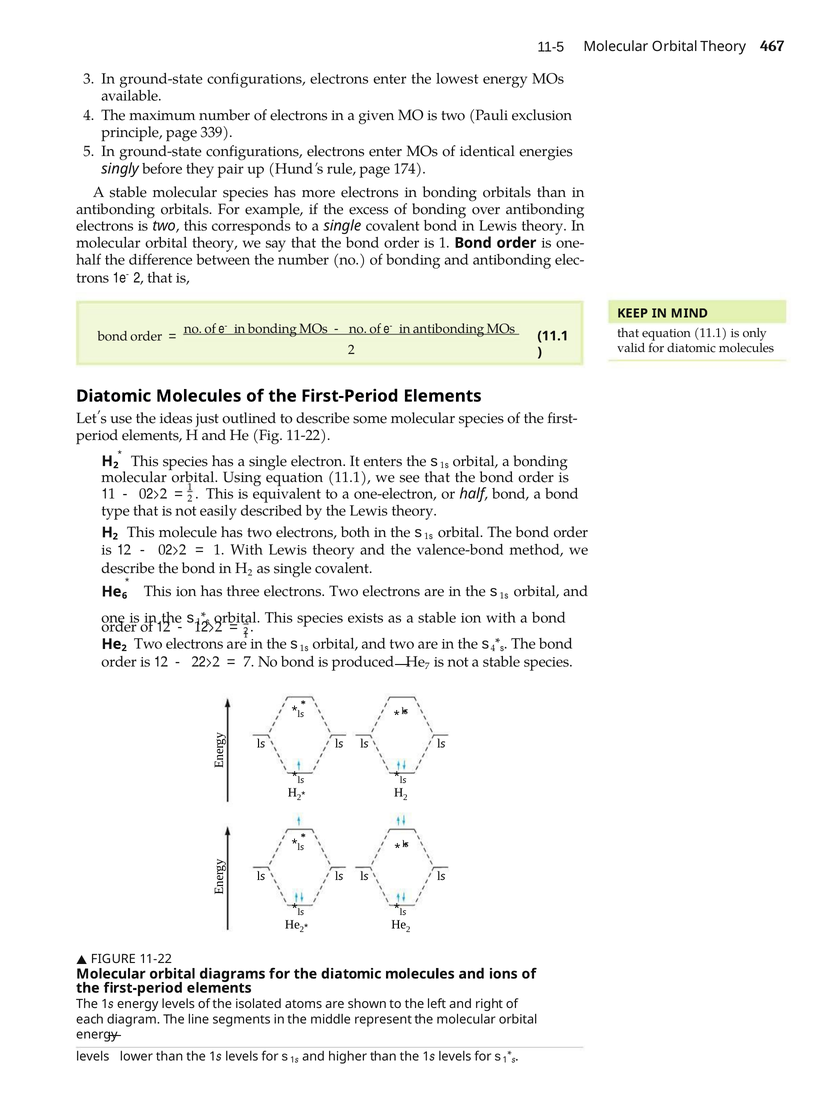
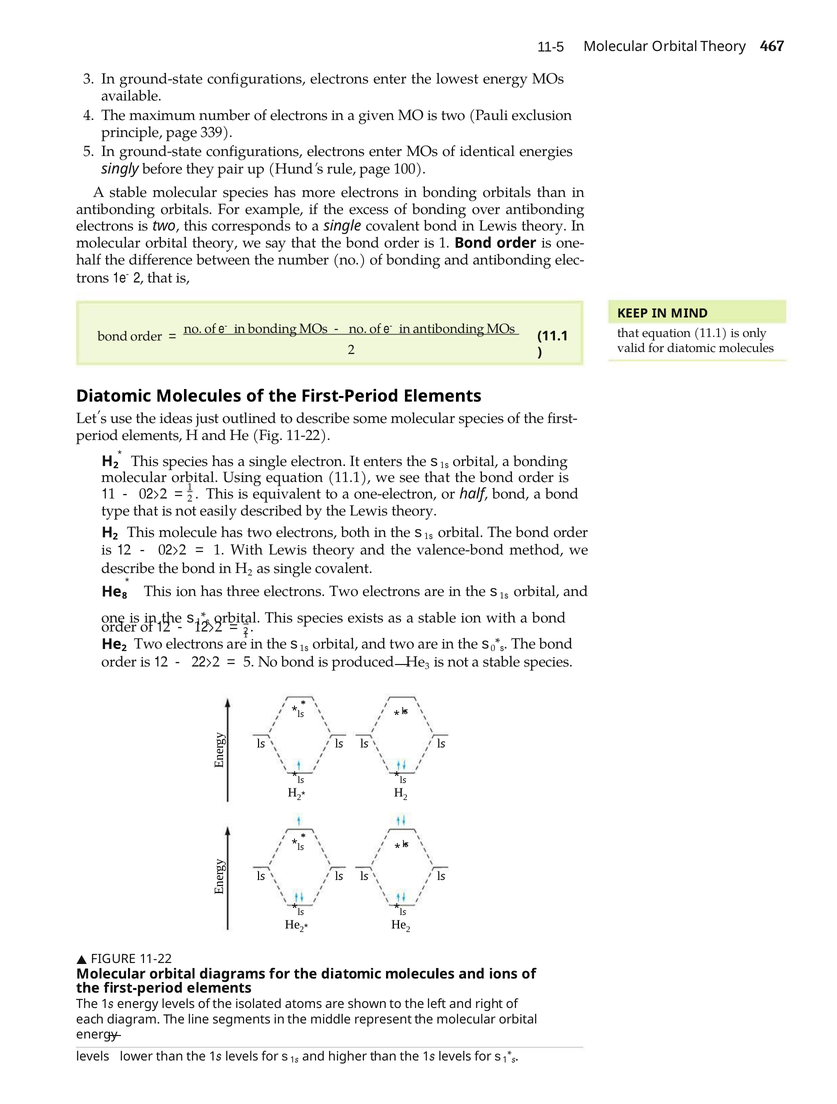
174: 174 -> 100
6: 6 -> 8
s 4: 4 -> 0
7 at (249, 662): 7 -> 5
He 7: 7 -> 3
